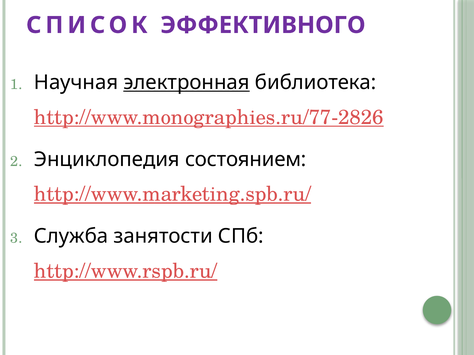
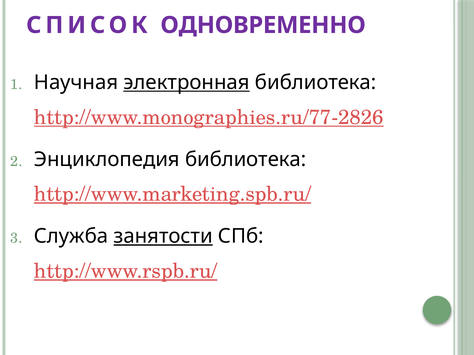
ЭФФЕКТИВНОГО: ЭФФЕКТИВНОГО -> ОДНОВРЕМЕННО
Энциклопедия состоянием: состоянием -> библиотека
занятости underline: none -> present
